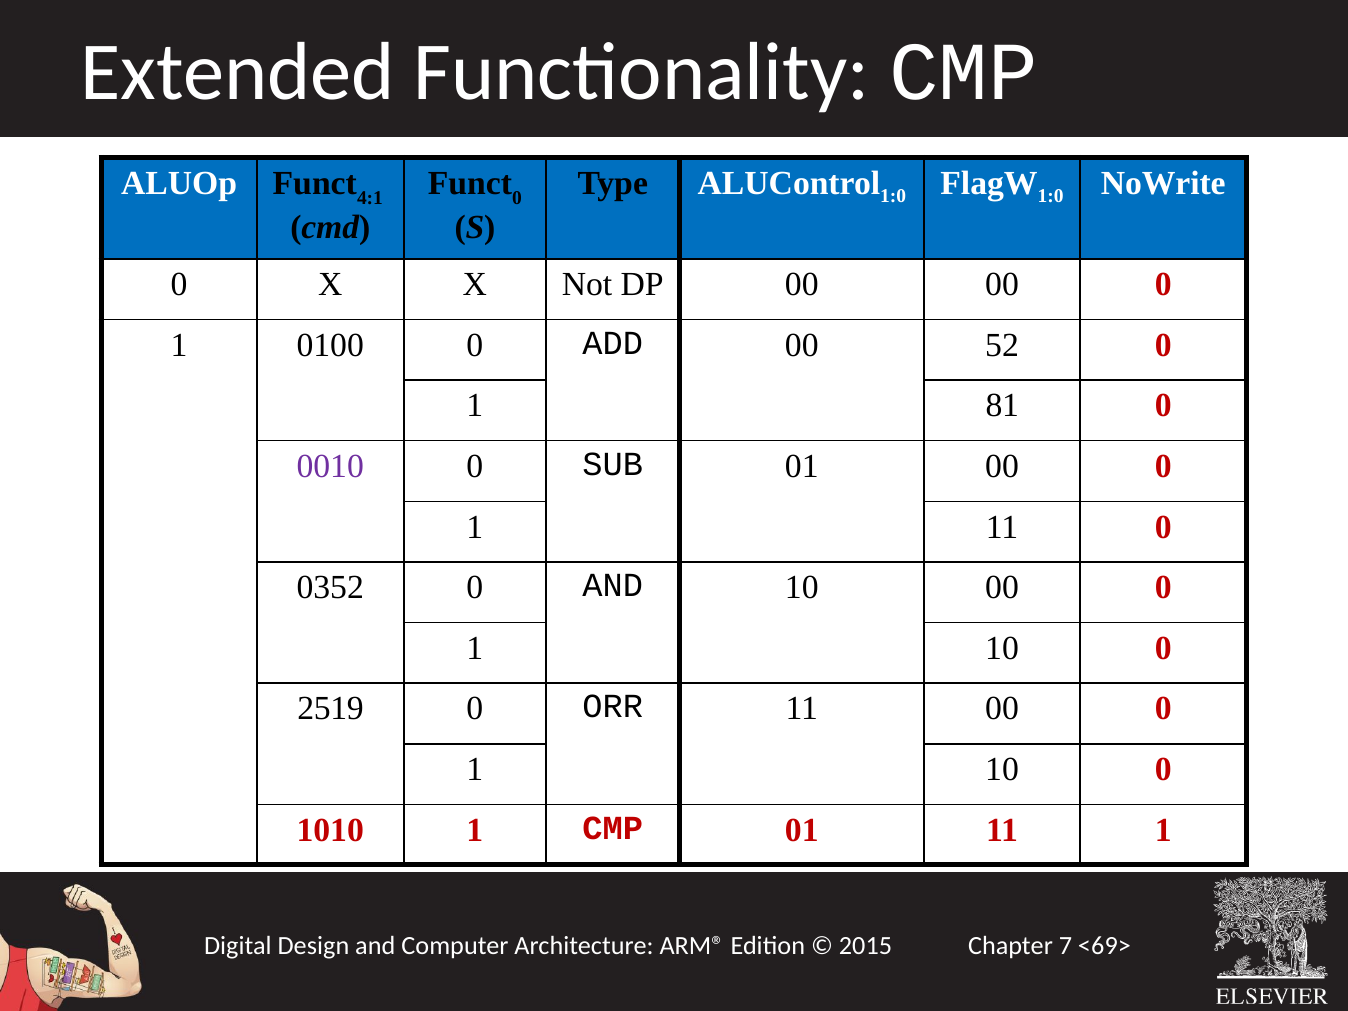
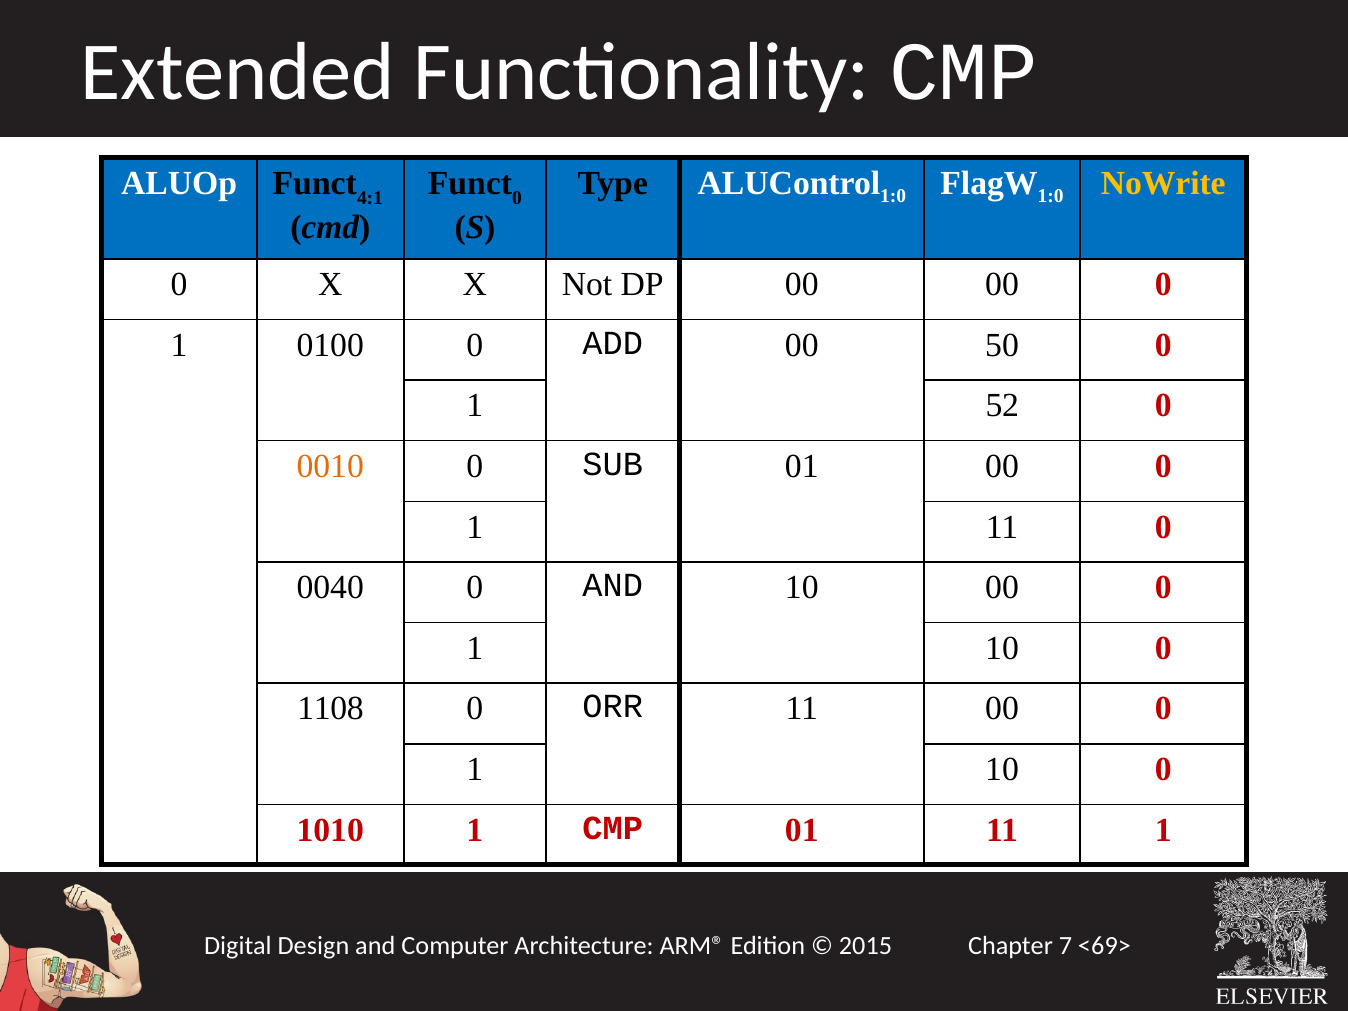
NoWrite colour: white -> yellow
52: 52 -> 50
81: 81 -> 52
0010 colour: purple -> orange
0352: 0352 -> 0040
2519: 2519 -> 1108
